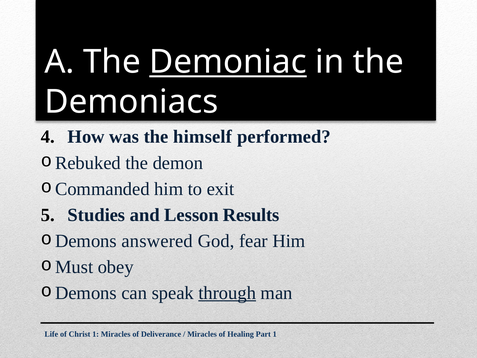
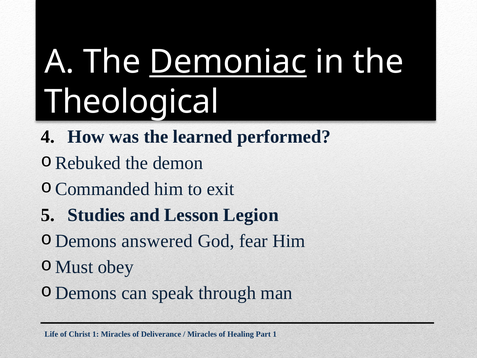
Demoniacs: Demoniacs -> Theological
himself: himself -> learned
Results: Results -> Legion
through underline: present -> none
